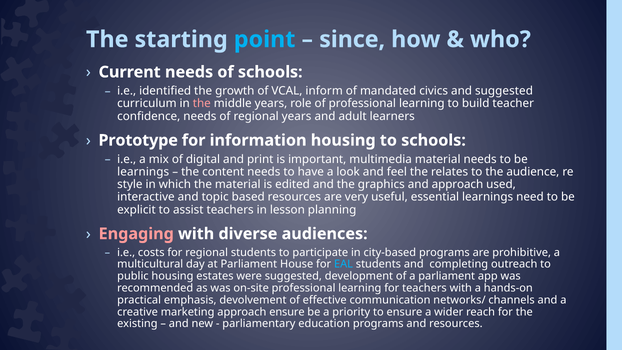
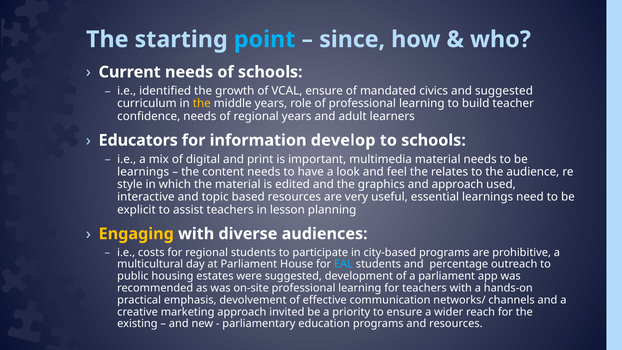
VCAL inform: inform -> ensure
the at (202, 104) colour: pink -> yellow
Prototype: Prototype -> Educators
information housing: housing -> develop
Engaging colour: pink -> yellow
completing: completing -> percentage
approach ensure: ensure -> invited
